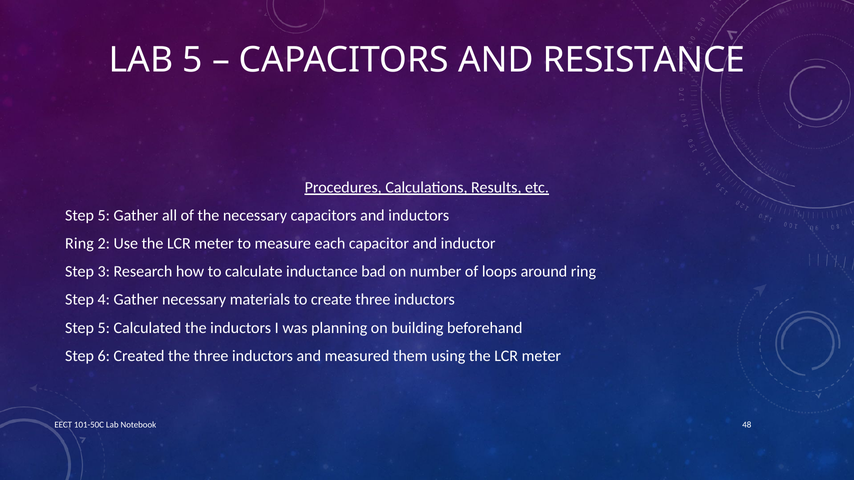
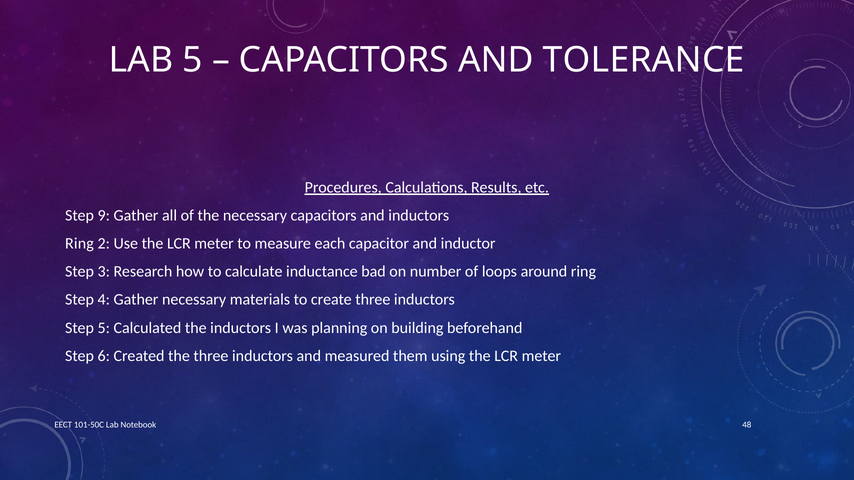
RESISTANCE: RESISTANCE -> TOLERANCE
5 at (104, 216): 5 -> 9
